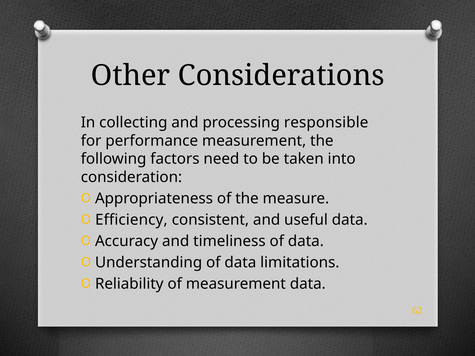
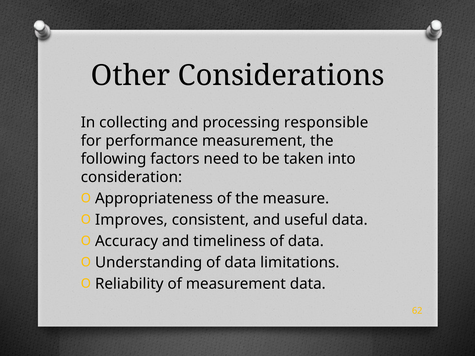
Efficiency: Efficiency -> Improves
